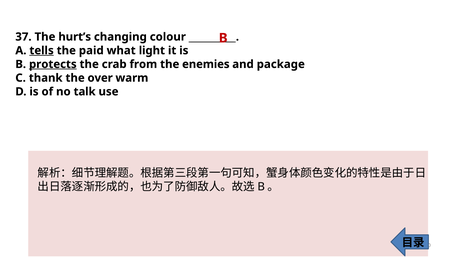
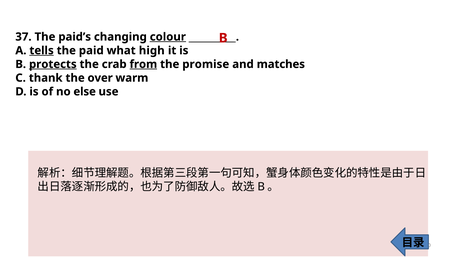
hurt’s: hurt’s -> paid’s
colour underline: none -> present
light: light -> high
from underline: none -> present
enemies: enemies -> promise
package: package -> matches
talk: talk -> else
